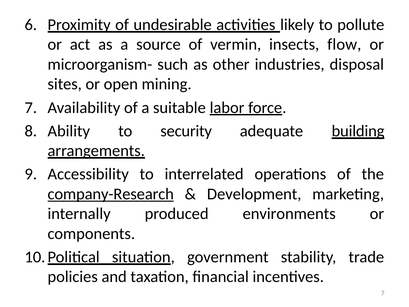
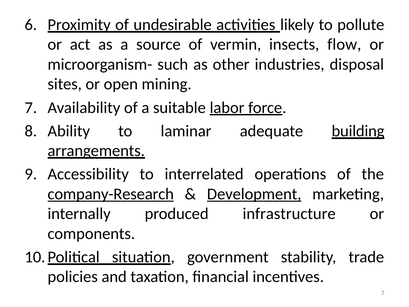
security: security -> laminar
Development underline: none -> present
environments: environments -> infrastructure
